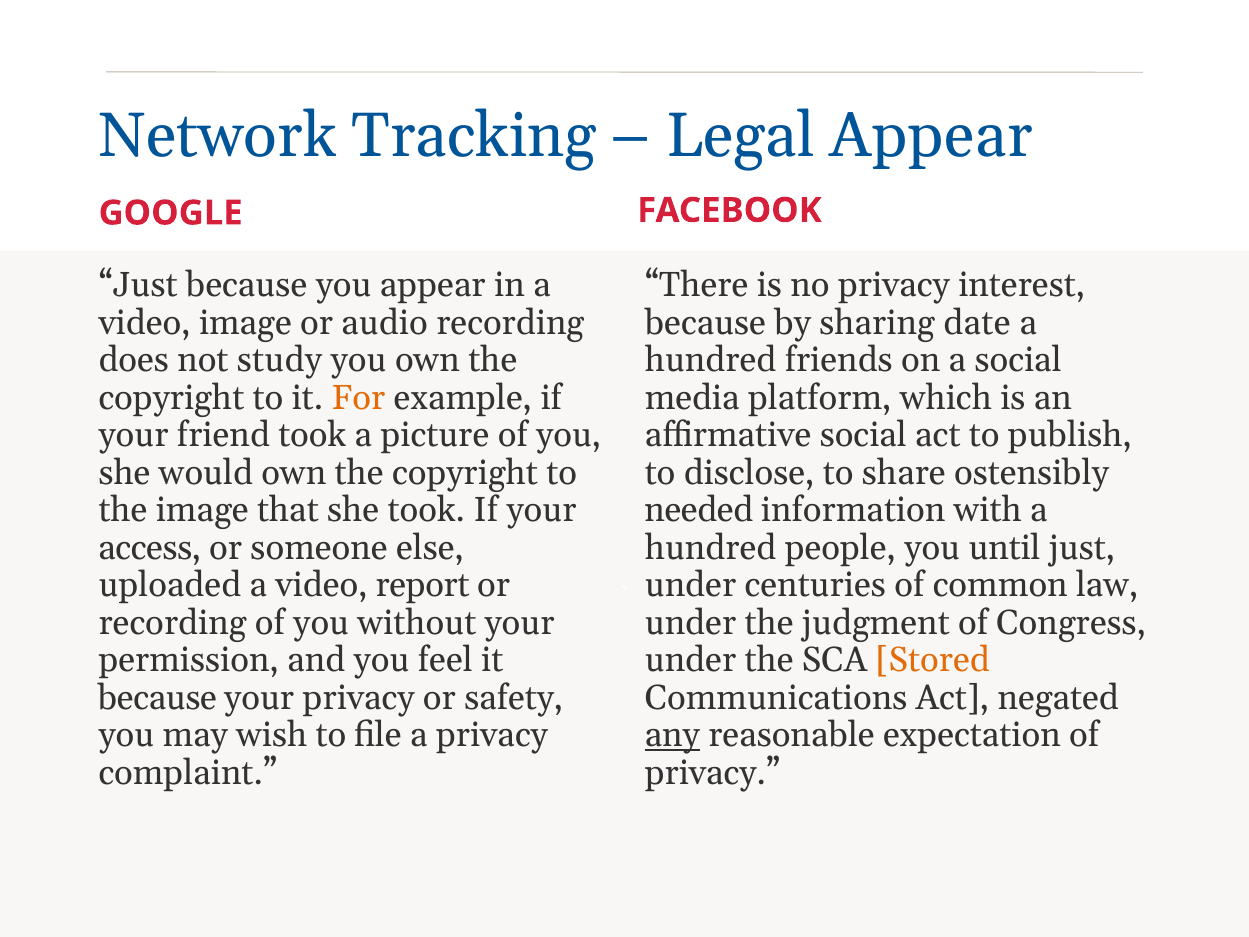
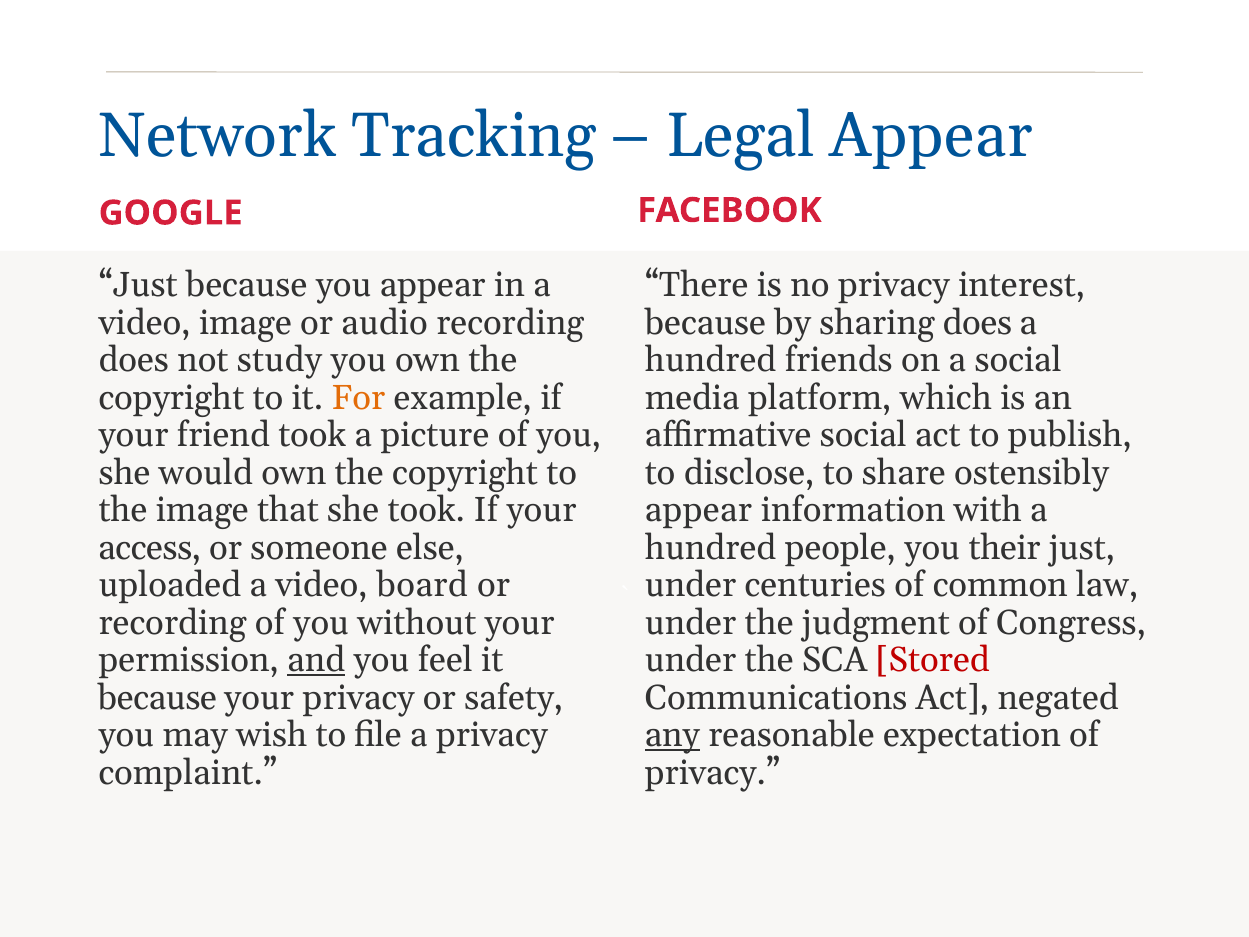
sharing date: date -> does
needed at (699, 510): needed -> appear
until: until -> their
report: report -> board
and underline: none -> present
Stored colour: orange -> red
